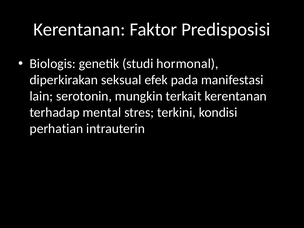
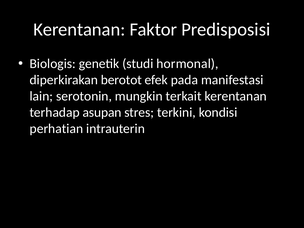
seksual: seksual -> berotot
mental: mental -> asupan
